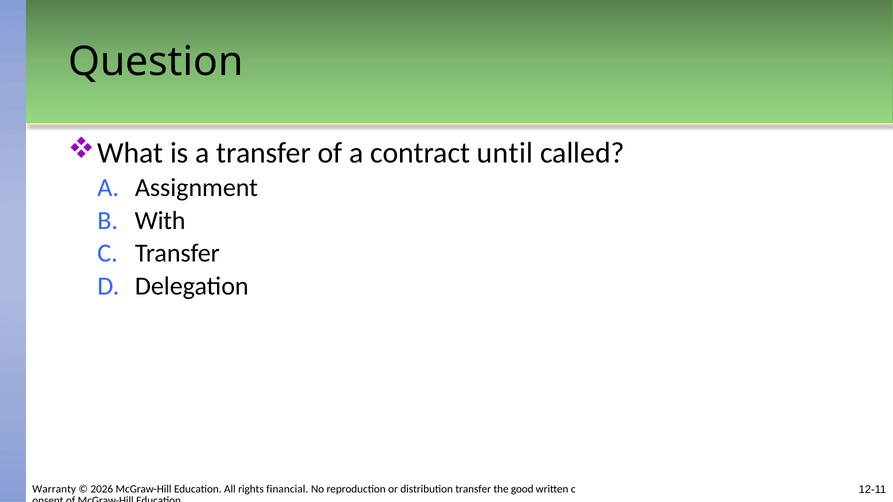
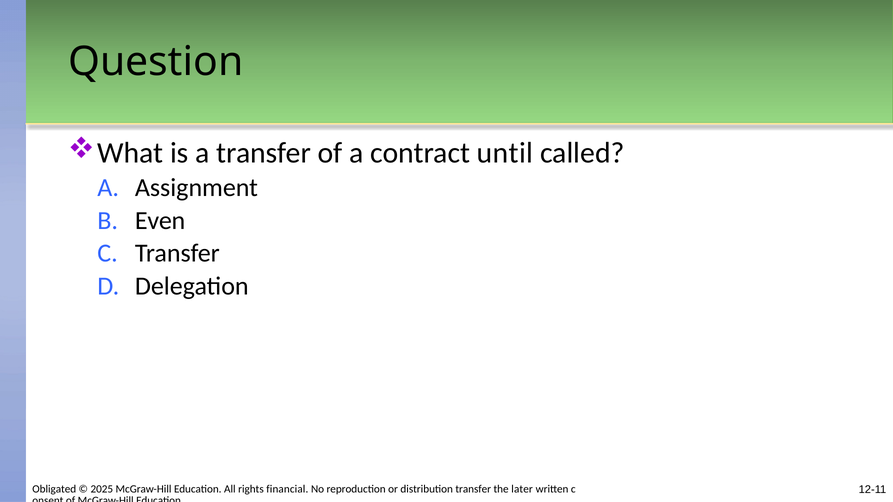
With: With -> Even
Warranty: Warranty -> Obligated
2026: 2026 -> 2025
good: good -> later
